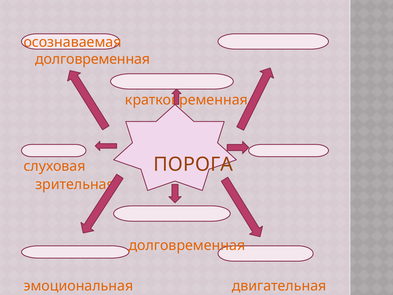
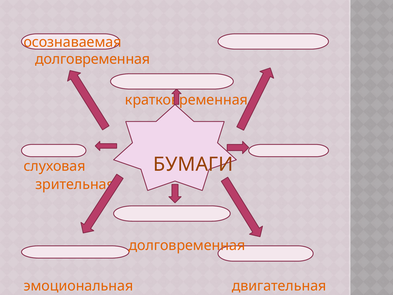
ПОРОГА: ПОРОГА -> БУМАГИ
